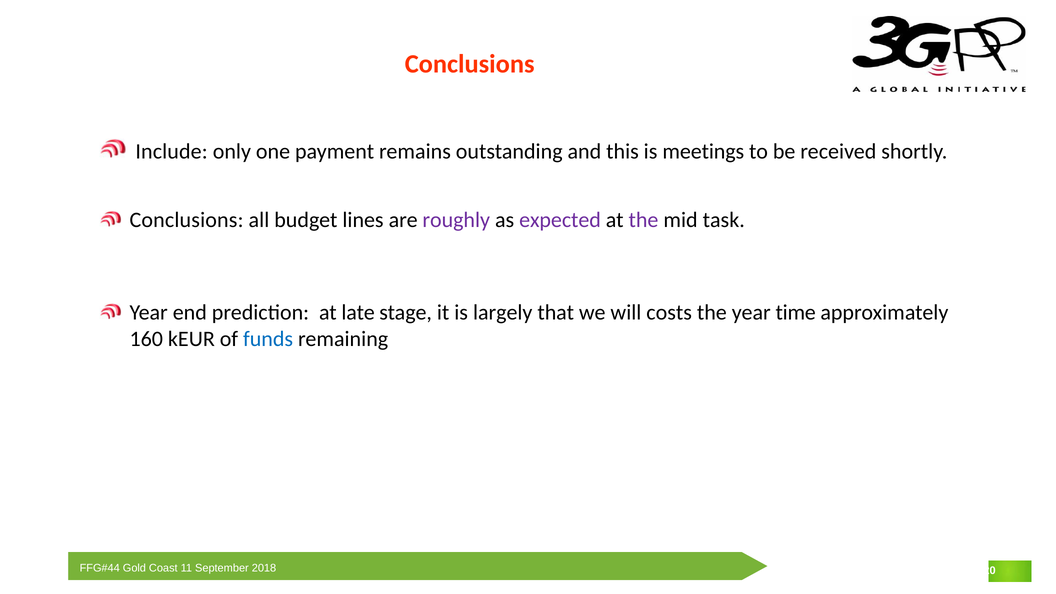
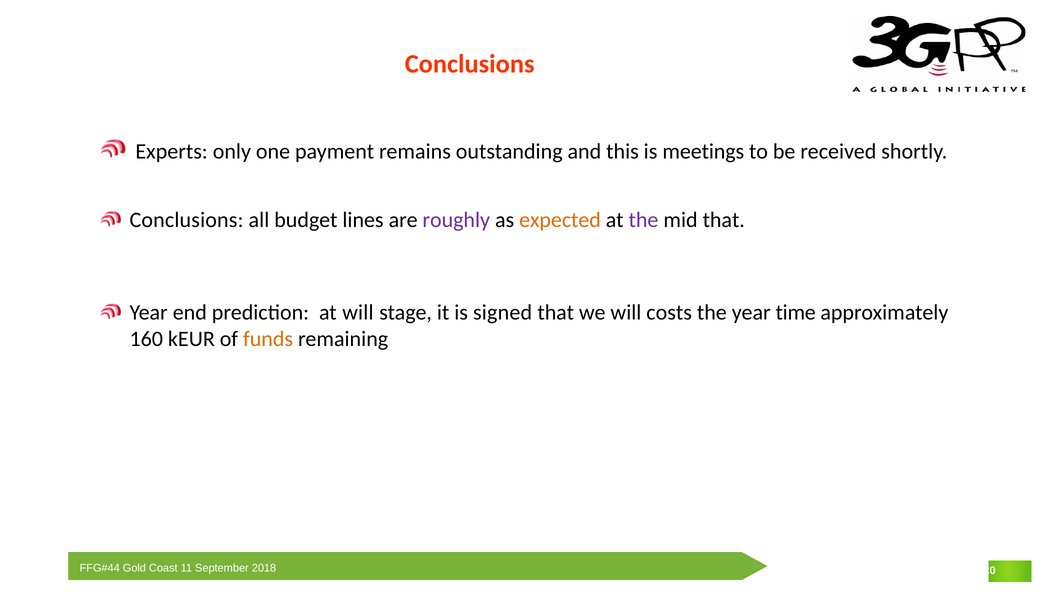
Include: Include -> Experts
expected colour: purple -> orange
mid task: task -> that
at late: late -> will
largely: largely -> signed
funds colour: blue -> orange
